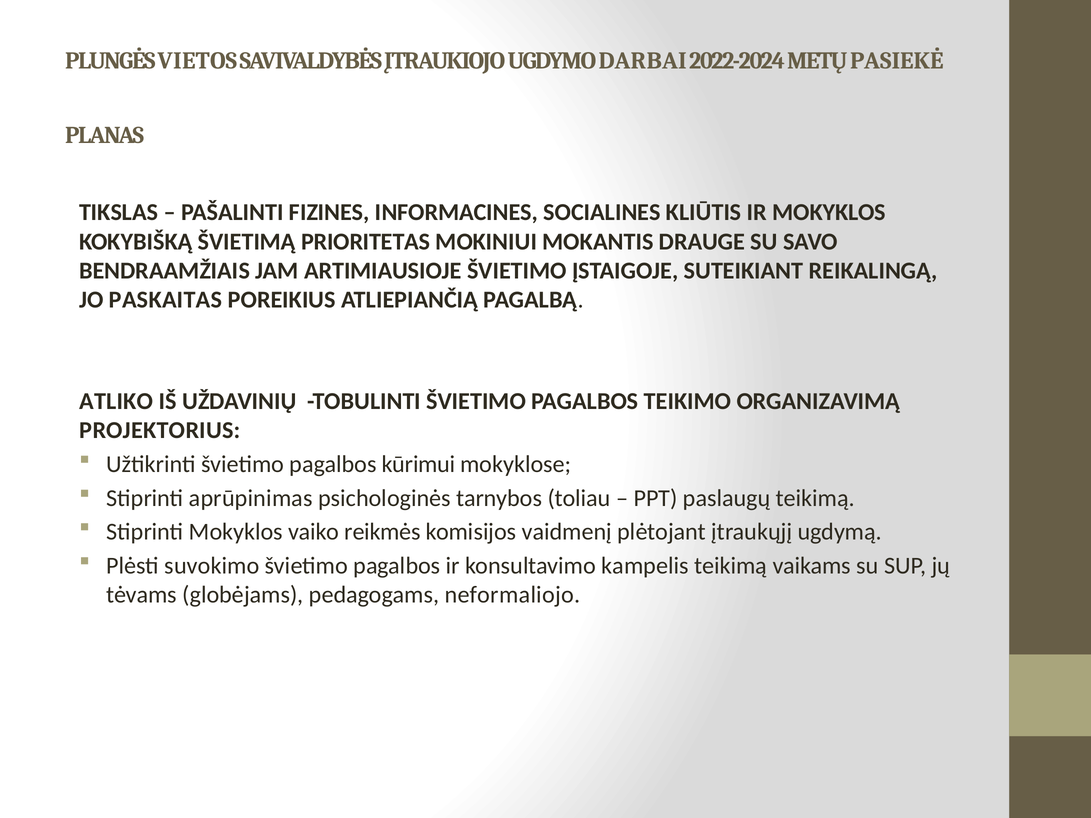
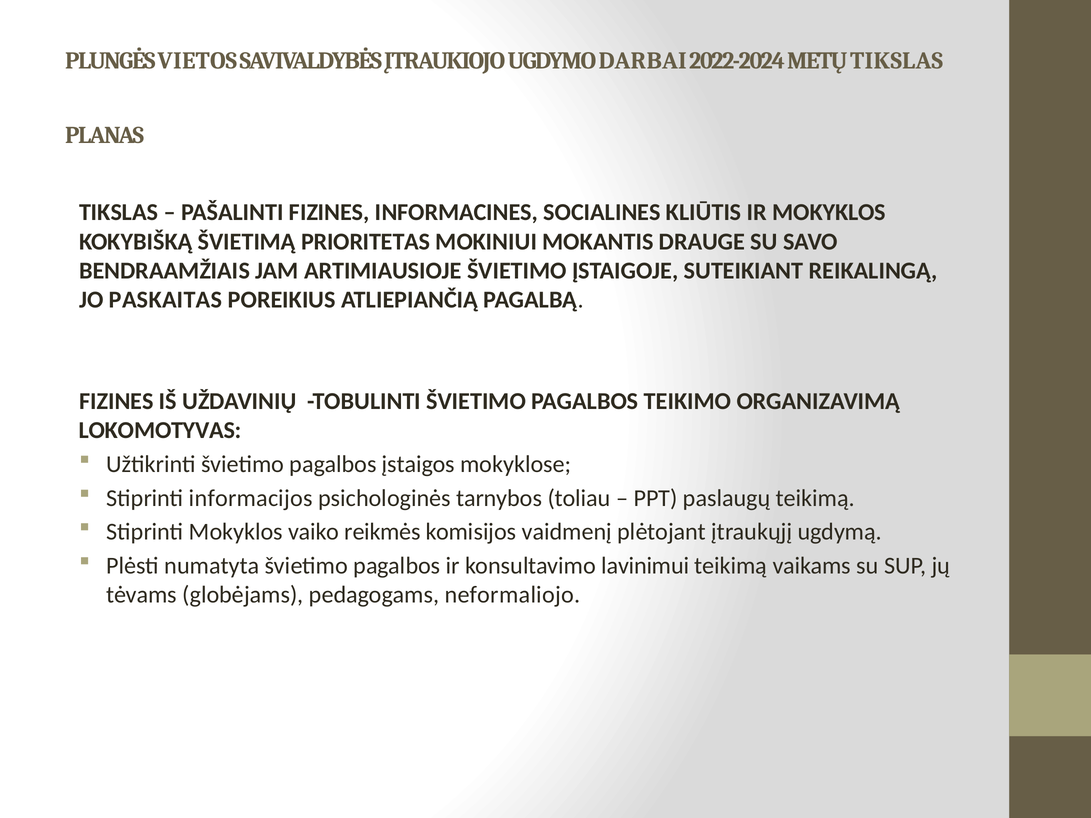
METŲ PASIEKĖ: PASIEKĖ -> TIKSLAS
ATLIKO at (116, 401): ATLIKO -> FIZINES
PROJEKTORIUS: PROJEKTORIUS -> LOKOMOTYVAS
kūrimui: kūrimui -> įstaigos
aprūpinimas: aprūpinimas -> informacijos
suvokimo: suvokimo -> numatyta
kampelis: kampelis -> lavinimui
